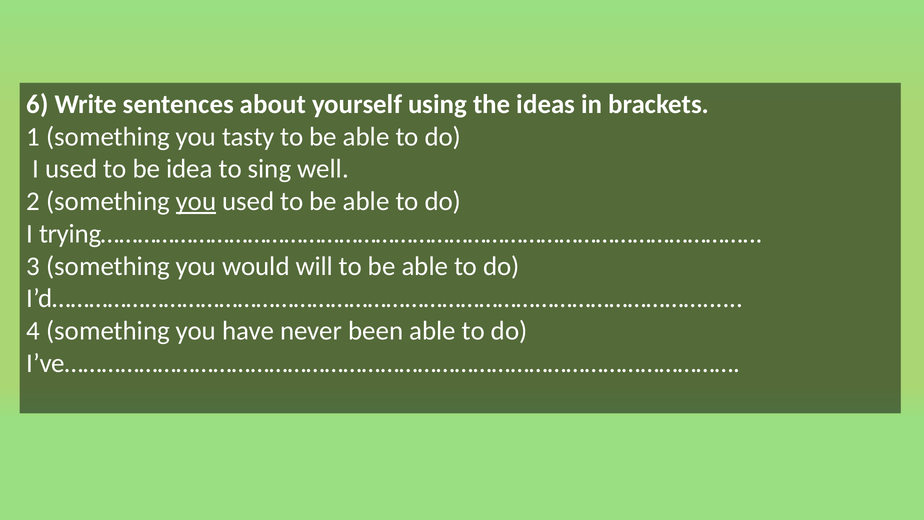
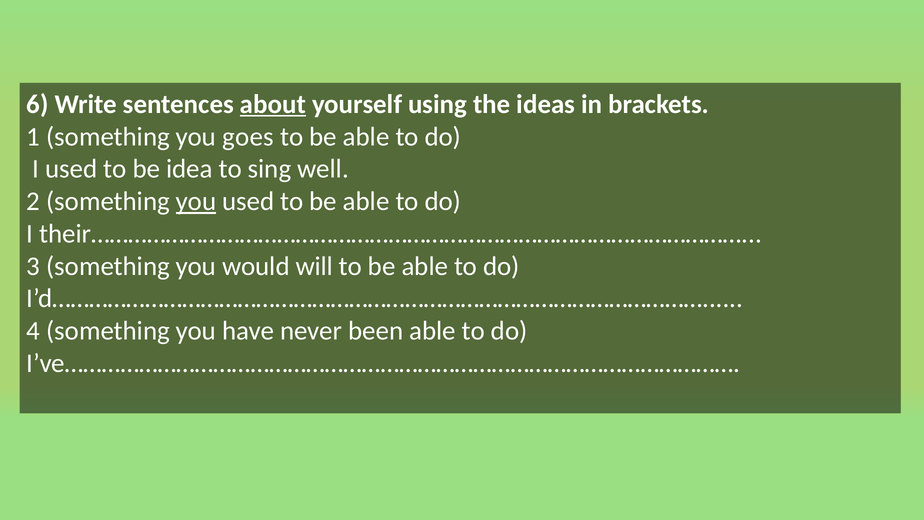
about underline: none -> present
tasty: tasty -> goes
trying……………………………………………………………………………………………: trying…………………………………………………………………………………………… -> their……………………………………………………………………………………………
